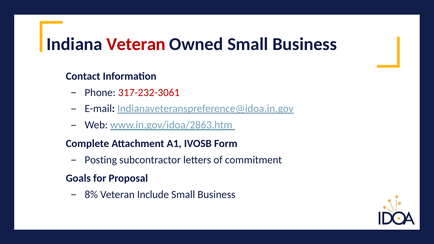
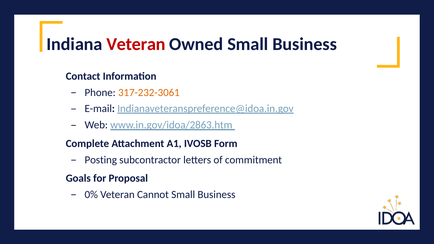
317-232-3061 colour: red -> orange
8%: 8% -> 0%
Include: Include -> Cannot
